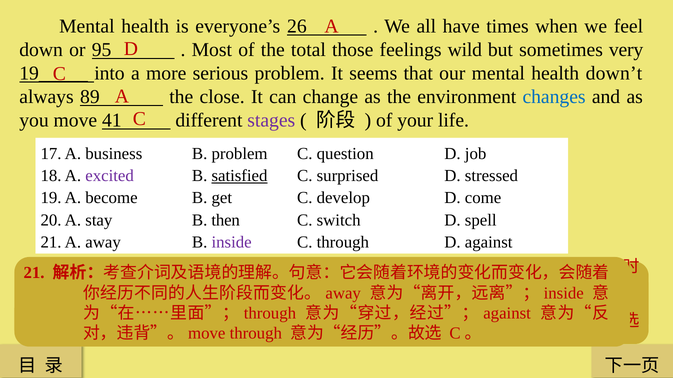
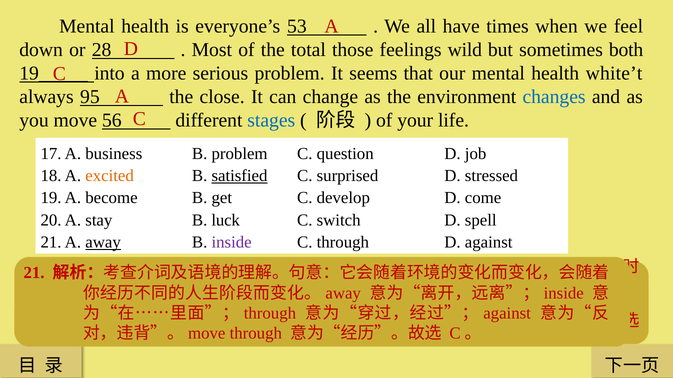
26: 26 -> 53
95: 95 -> 28
very: very -> both
down’t: down’t -> white’t
89: 89 -> 95
41: 41 -> 56
stages colour: purple -> blue
excited at (110, 176) colour: purple -> orange
then: then -> luck
away at (103, 243) underline: none -> present
